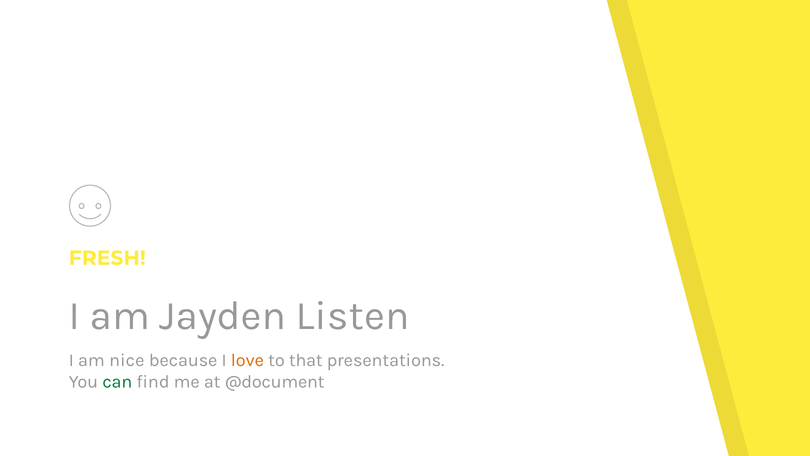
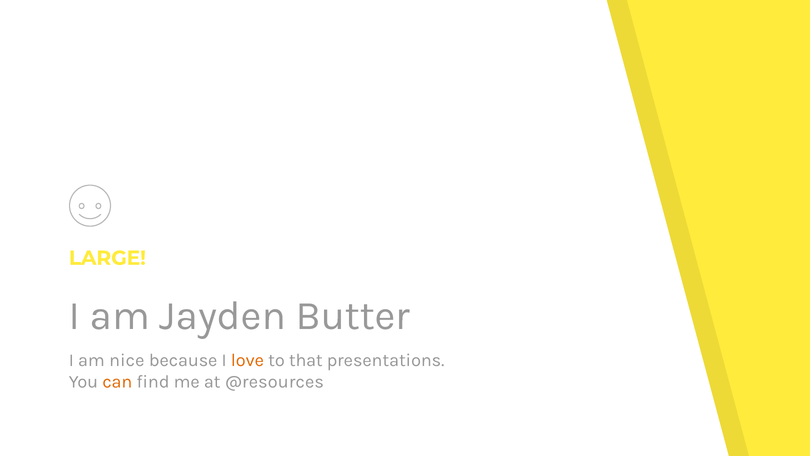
FRESH: FRESH -> LARGE
Listen: Listen -> Butter
can colour: green -> orange
@document: @document -> @resources
